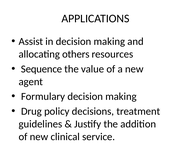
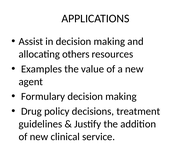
Sequence: Sequence -> Examples
